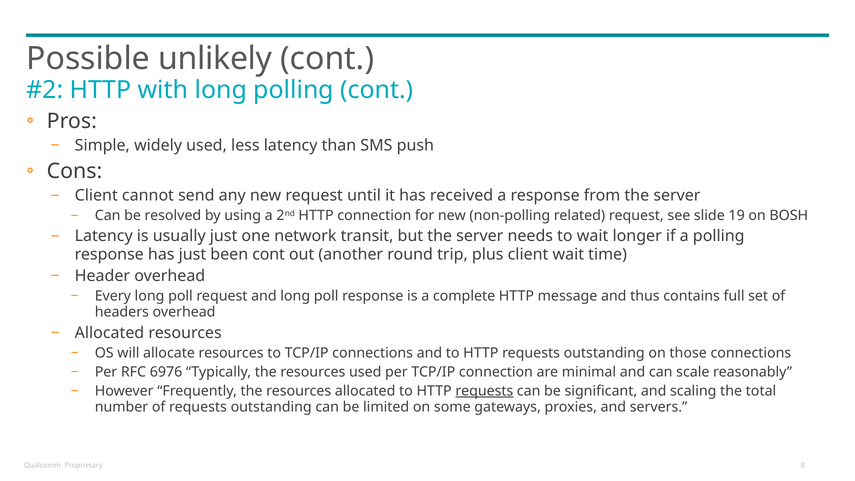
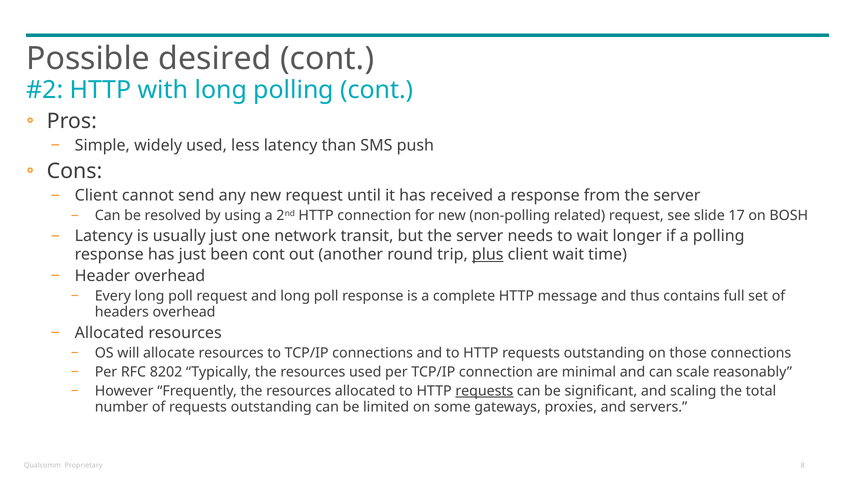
unlikely: unlikely -> desired
19: 19 -> 17
plus underline: none -> present
6976: 6976 -> 8202
